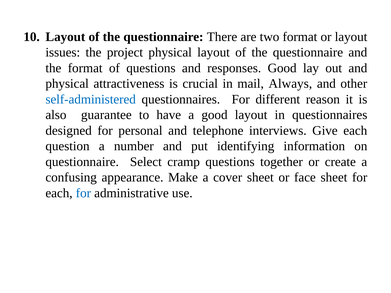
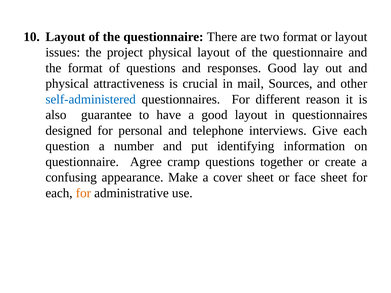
Always: Always -> Sources
Select: Select -> Agree
for at (83, 193) colour: blue -> orange
